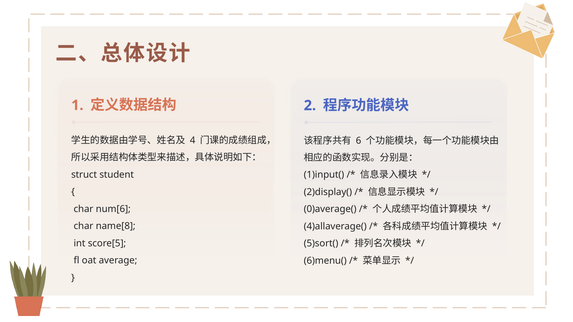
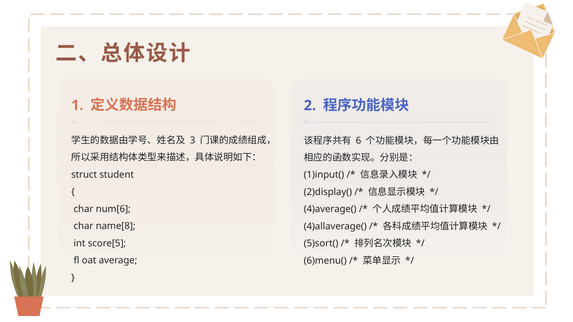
4: 4 -> 3
0)average(: 0)average( -> 4)average(
